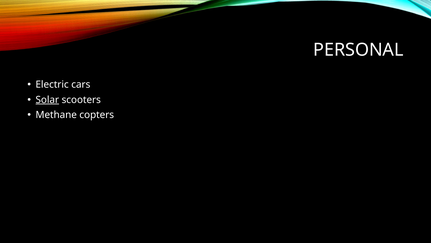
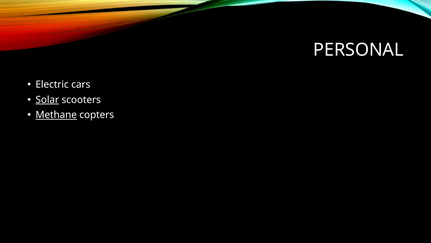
Methane underline: none -> present
